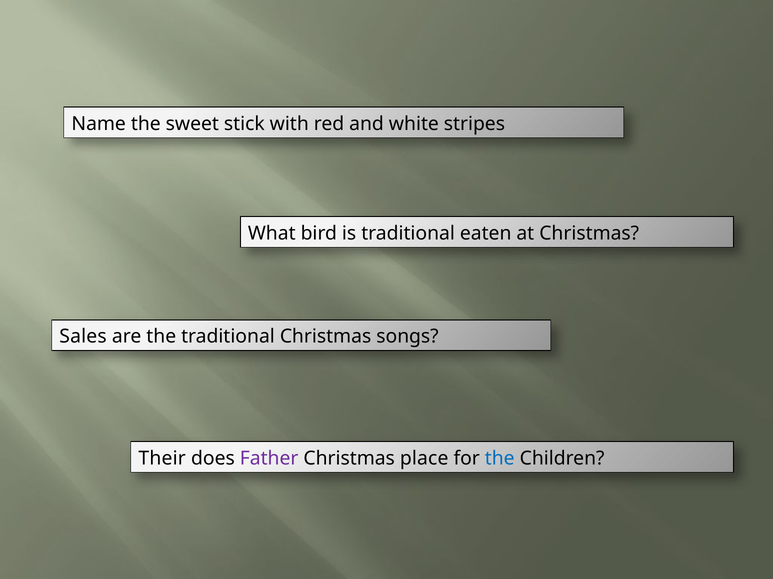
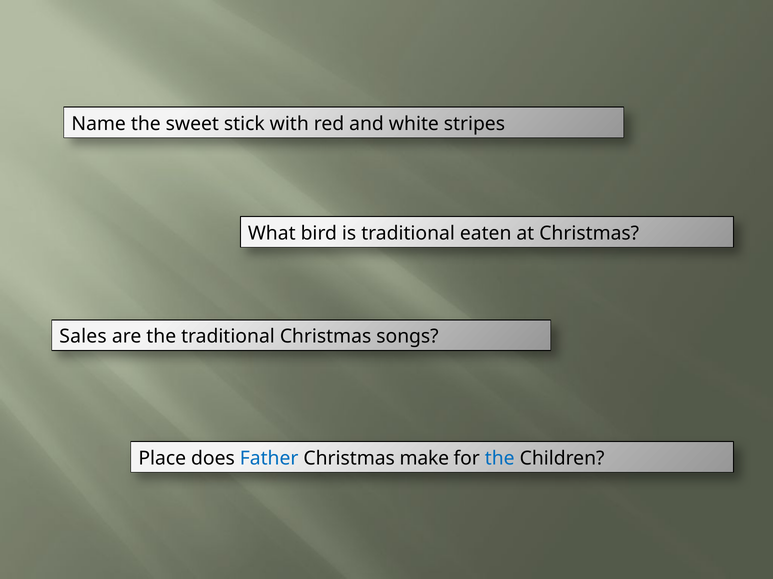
Their: Their -> Place
Father colour: purple -> blue
place: place -> make
